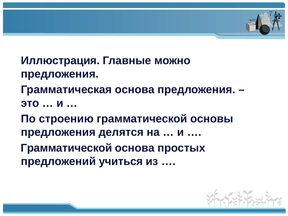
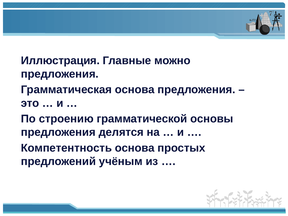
Грамматической at (66, 148): Грамматической -> Компетентность
учиться: учиться -> учёным
